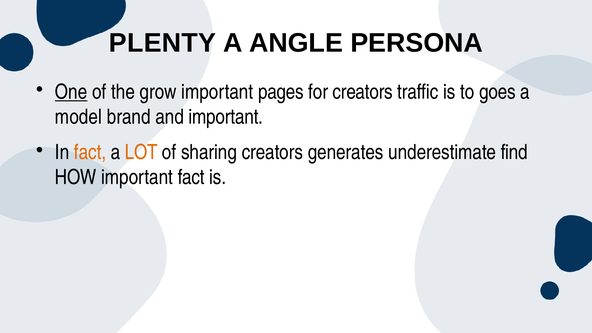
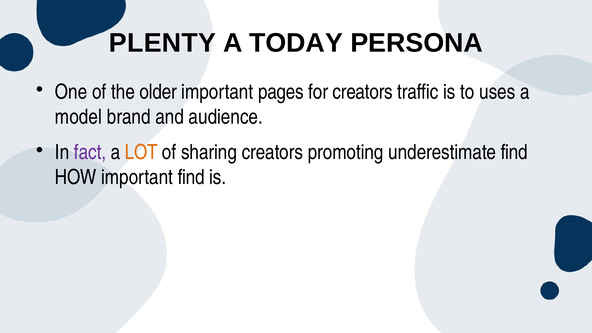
ANGLE: ANGLE -> TODAY
One underline: present -> none
grow: grow -> older
goes: goes -> uses
and important: important -> audience
fact at (90, 152) colour: orange -> purple
generates: generates -> promoting
important fact: fact -> find
